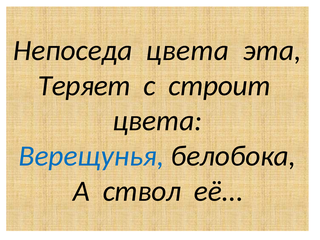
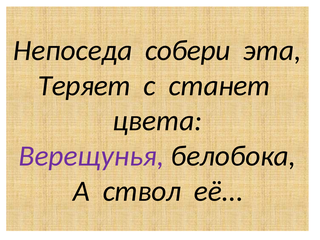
Непоседа цвета: цвета -> собери
строит: строит -> станет
Верещунья colour: blue -> purple
